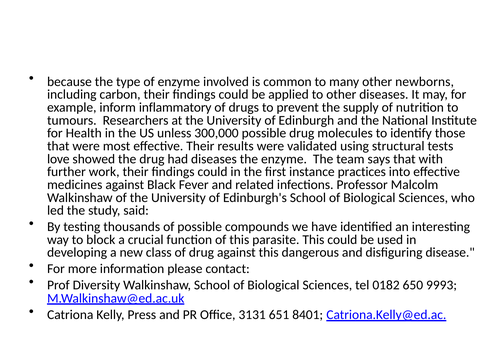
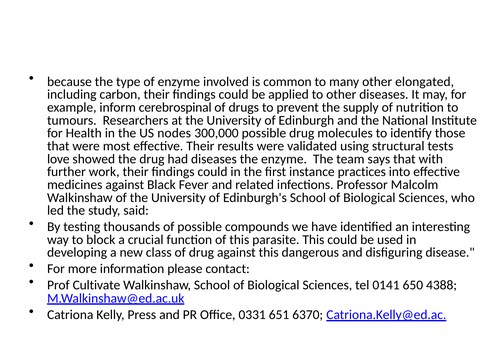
newborns: newborns -> elongated
inflammatory: inflammatory -> cerebrospinal
unless: unless -> nodes
Diversity: Diversity -> Cultivate
0182: 0182 -> 0141
9993: 9993 -> 4388
3131: 3131 -> 0331
8401: 8401 -> 6370
